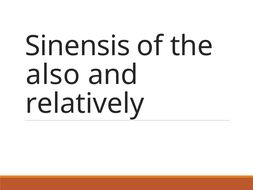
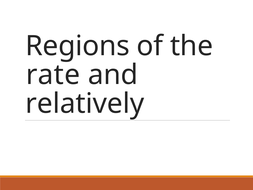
Sinensis: Sinensis -> Regions
also: also -> rate
